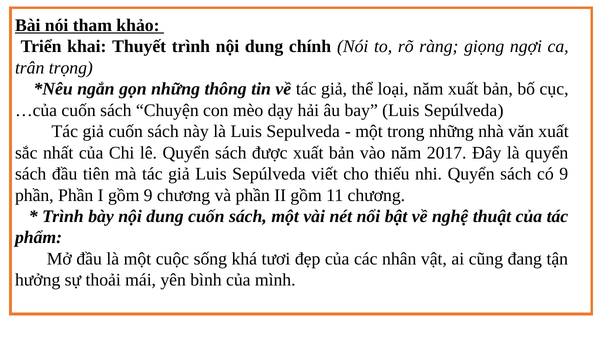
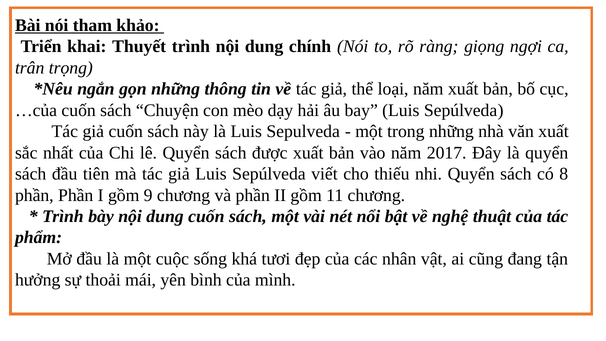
có 9: 9 -> 8
